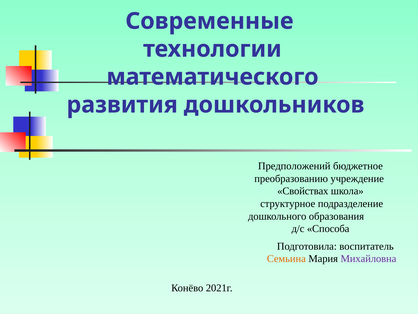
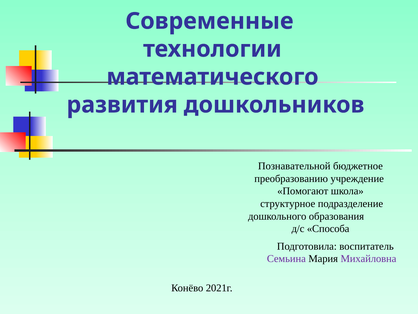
Предположений: Предположений -> Познавательной
Свойствах: Свойствах -> Помогают
Семьина colour: orange -> purple
